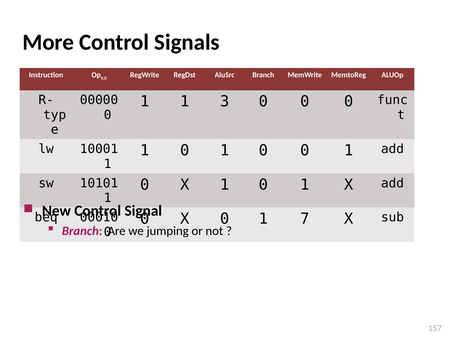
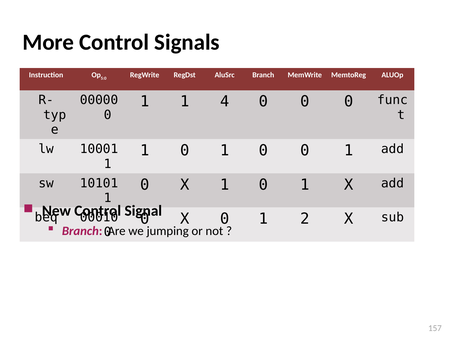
3: 3 -> 4
7: 7 -> 2
